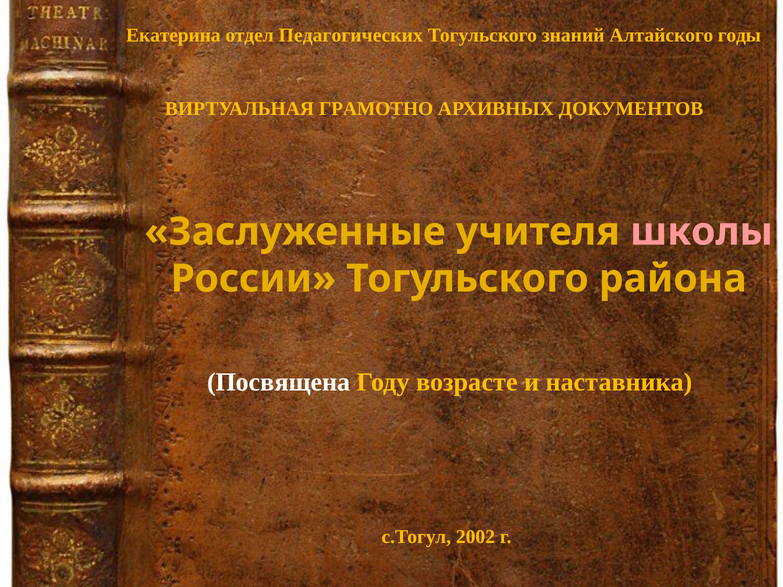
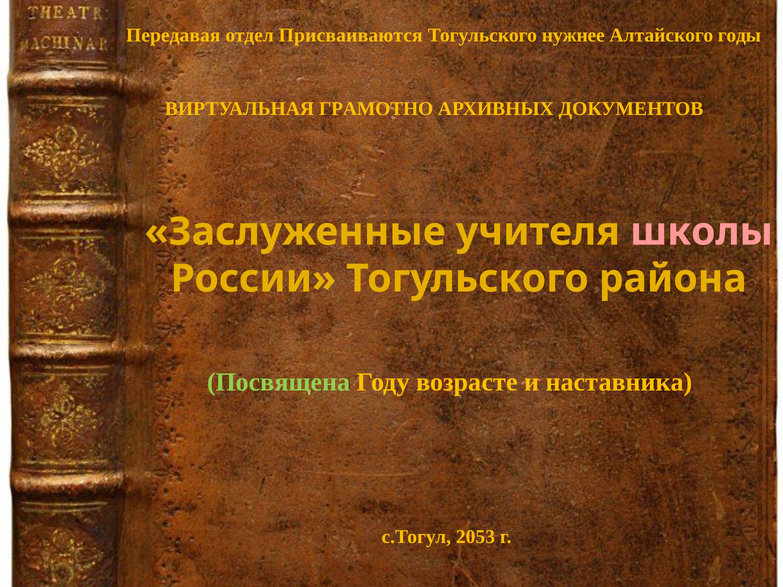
Екатерина: Екатерина -> Передавая
Педагогических: Педагогических -> Присваиваются
знаний: знаний -> нужнее
Посвящена colour: white -> light green
2002: 2002 -> 2053
